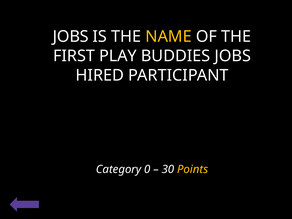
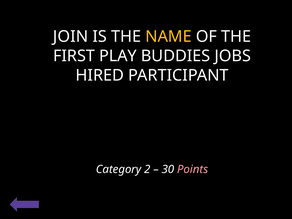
JOBS at (71, 36): JOBS -> JOIN
0: 0 -> 2
Points colour: yellow -> pink
